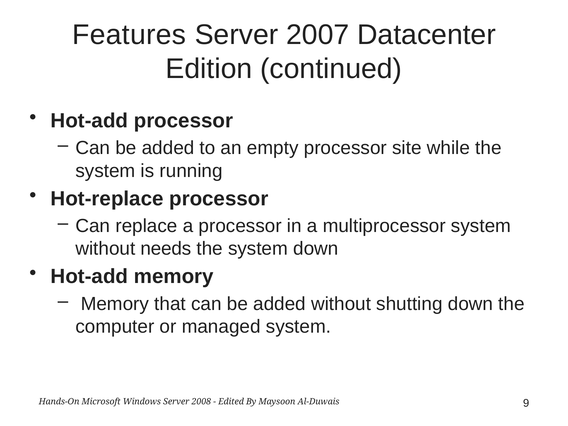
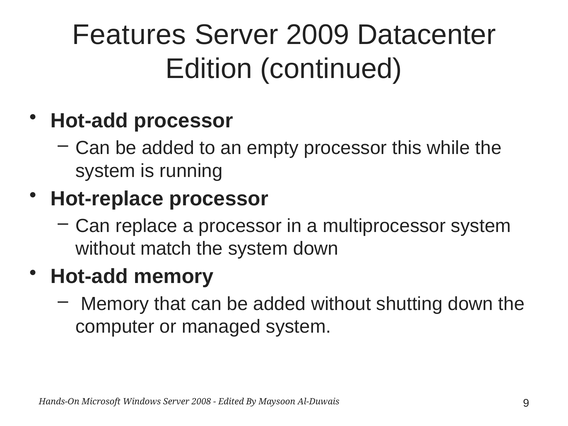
2007: 2007 -> 2009
site: site -> this
needs: needs -> match
